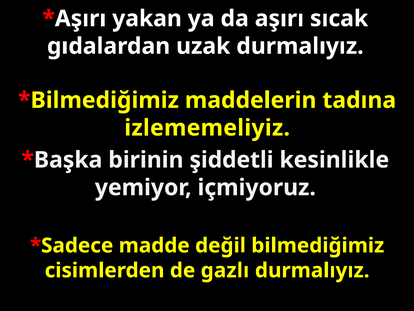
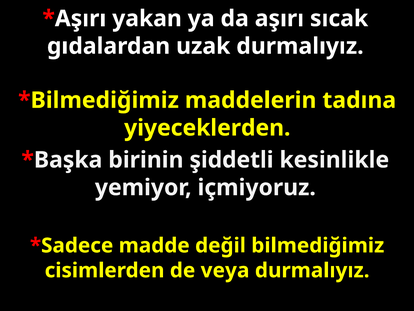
izlememeliyiz: izlememeliyiz -> yiyeceklerden
gazlı: gazlı -> veya
